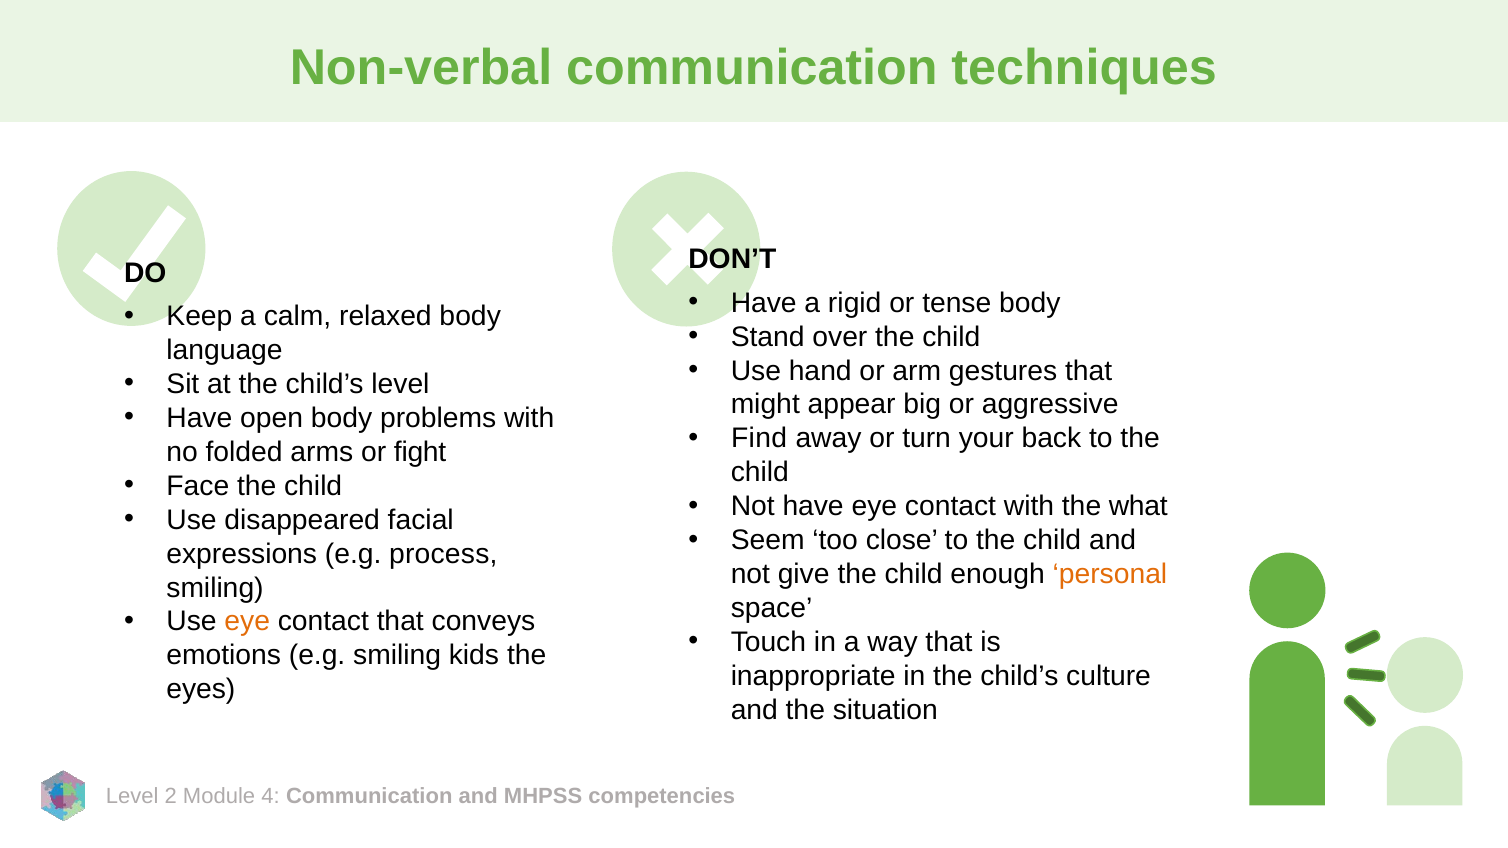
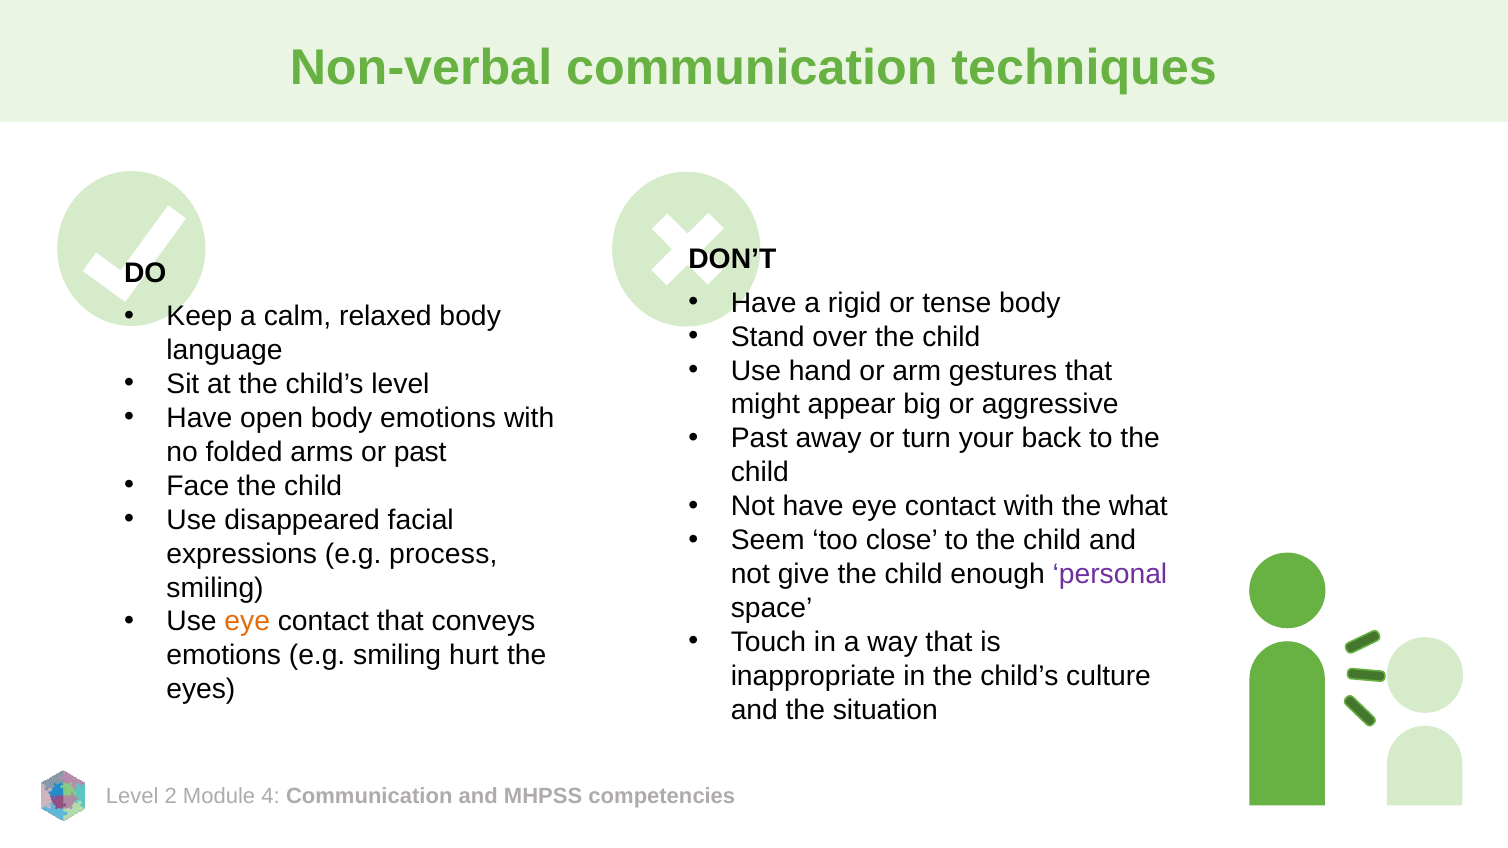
body problems: problems -> emotions
Find at (759, 439): Find -> Past
or fight: fight -> past
personal colour: orange -> purple
kids: kids -> hurt
